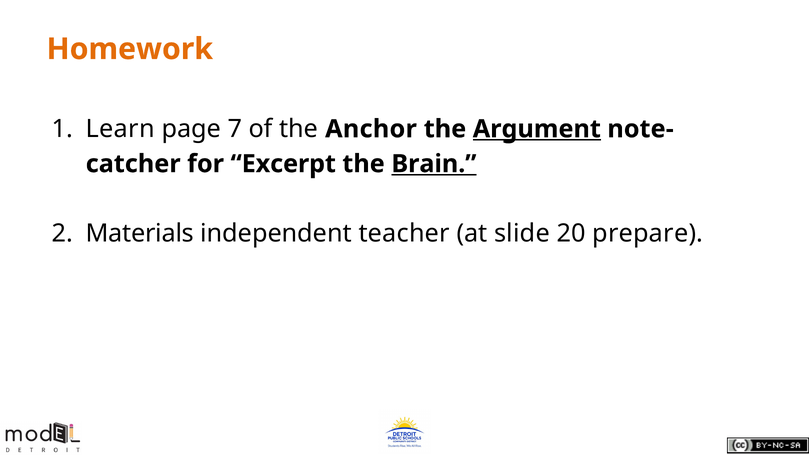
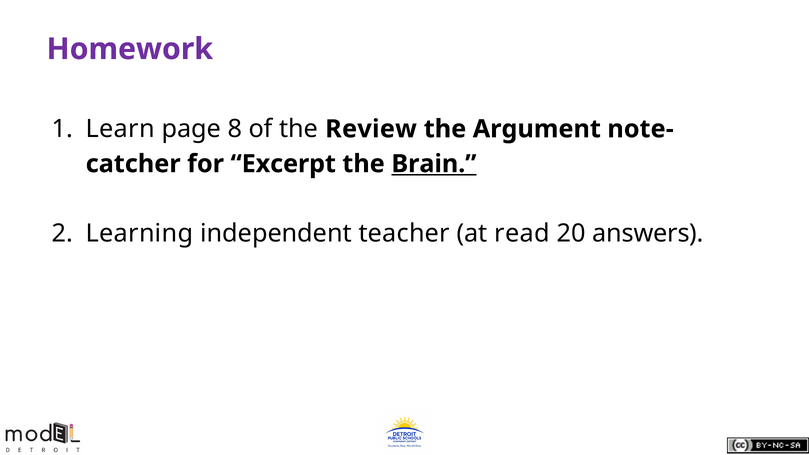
Homework colour: orange -> purple
7: 7 -> 8
Anchor: Anchor -> Review
Argument underline: present -> none
Materials: Materials -> Learning
slide: slide -> read
prepare: prepare -> answers
